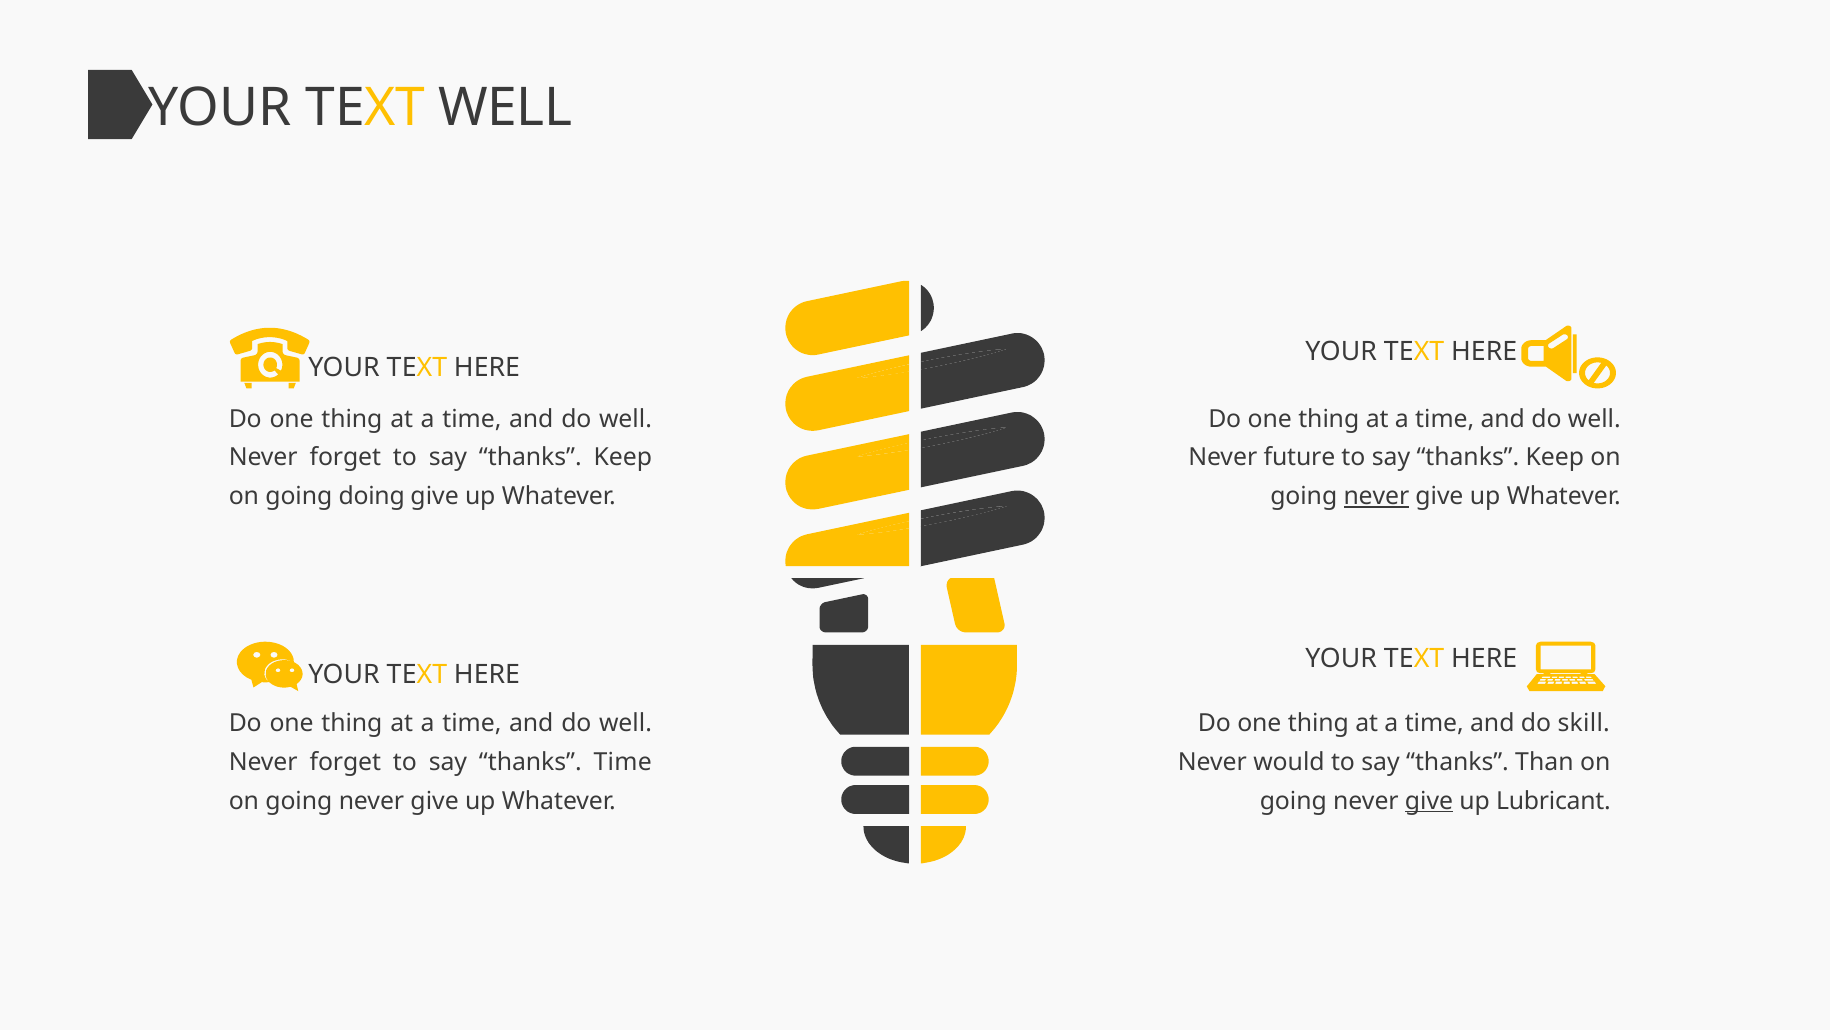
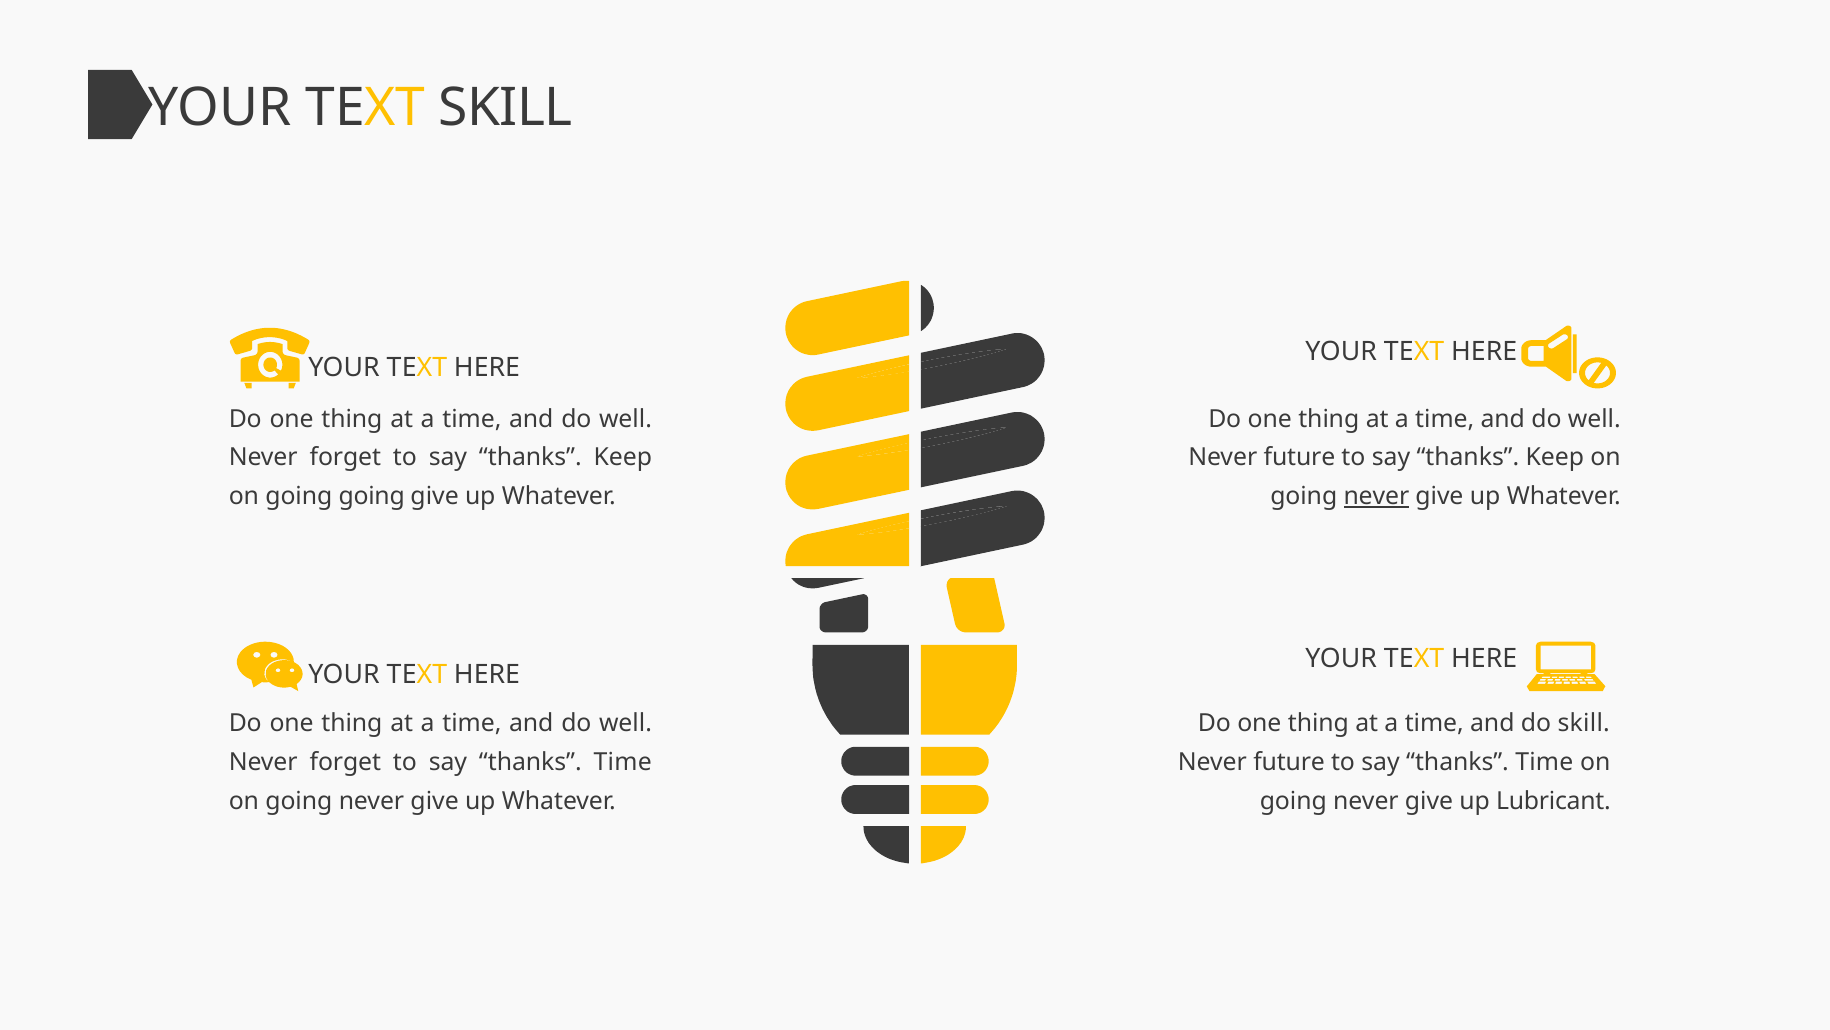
TEXT WELL: WELL -> SKILL
going doing: doing -> going
would at (1289, 762): would -> future
Than at (1544, 762): Than -> Time
give at (1429, 800) underline: present -> none
